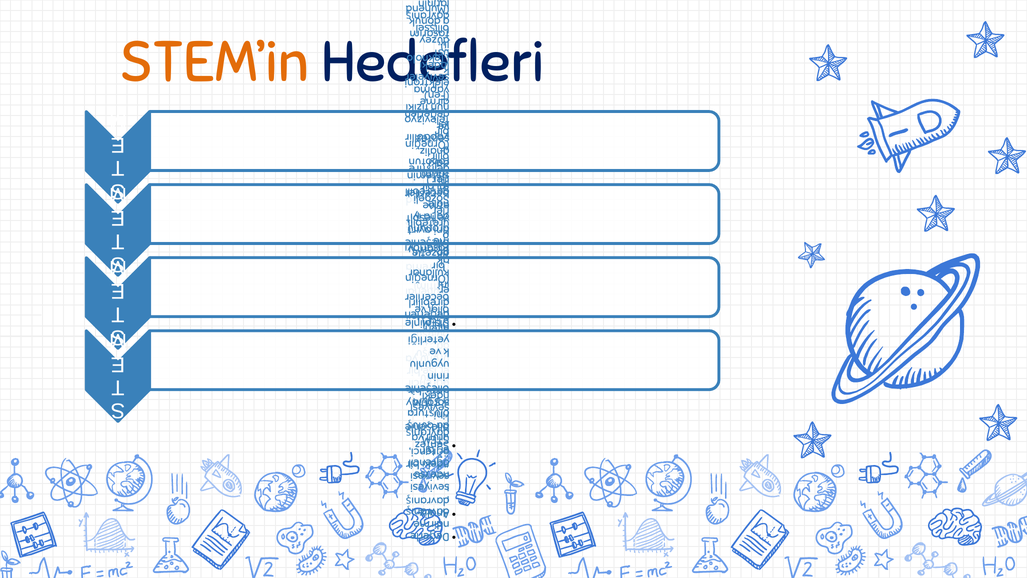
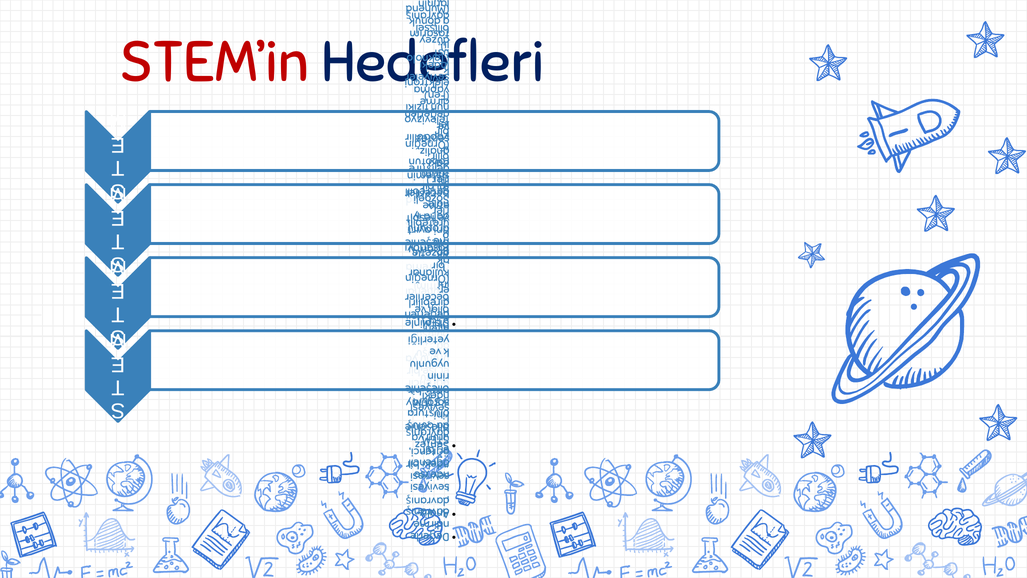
STEM’in colour: orange -> red
